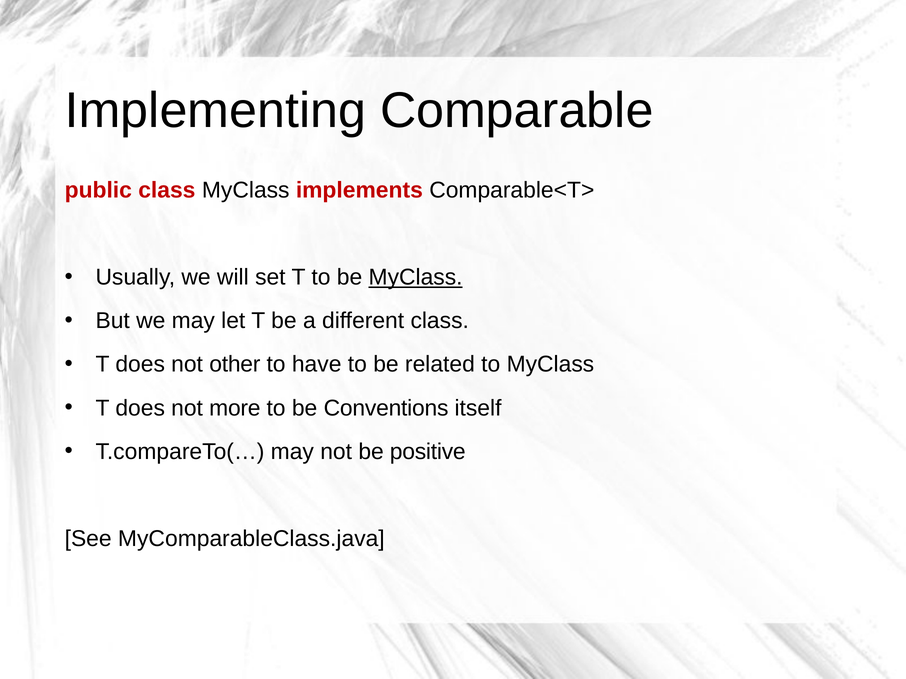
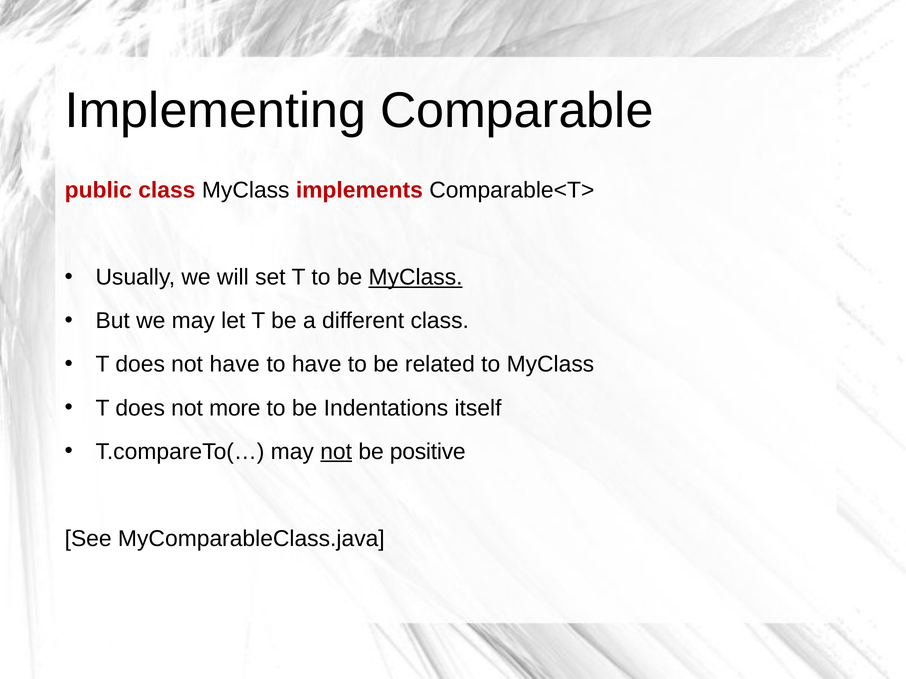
not other: other -> have
Conventions: Conventions -> Indentations
not at (336, 452) underline: none -> present
